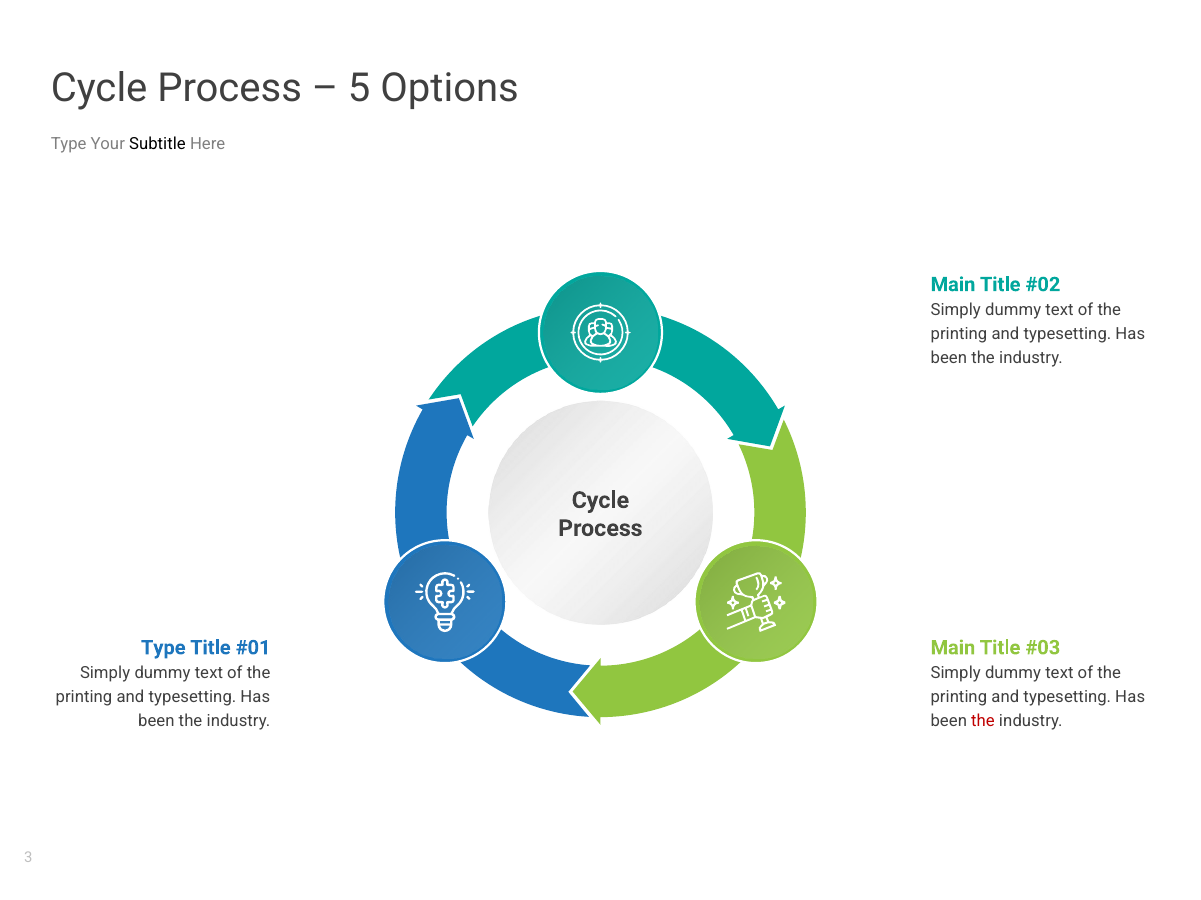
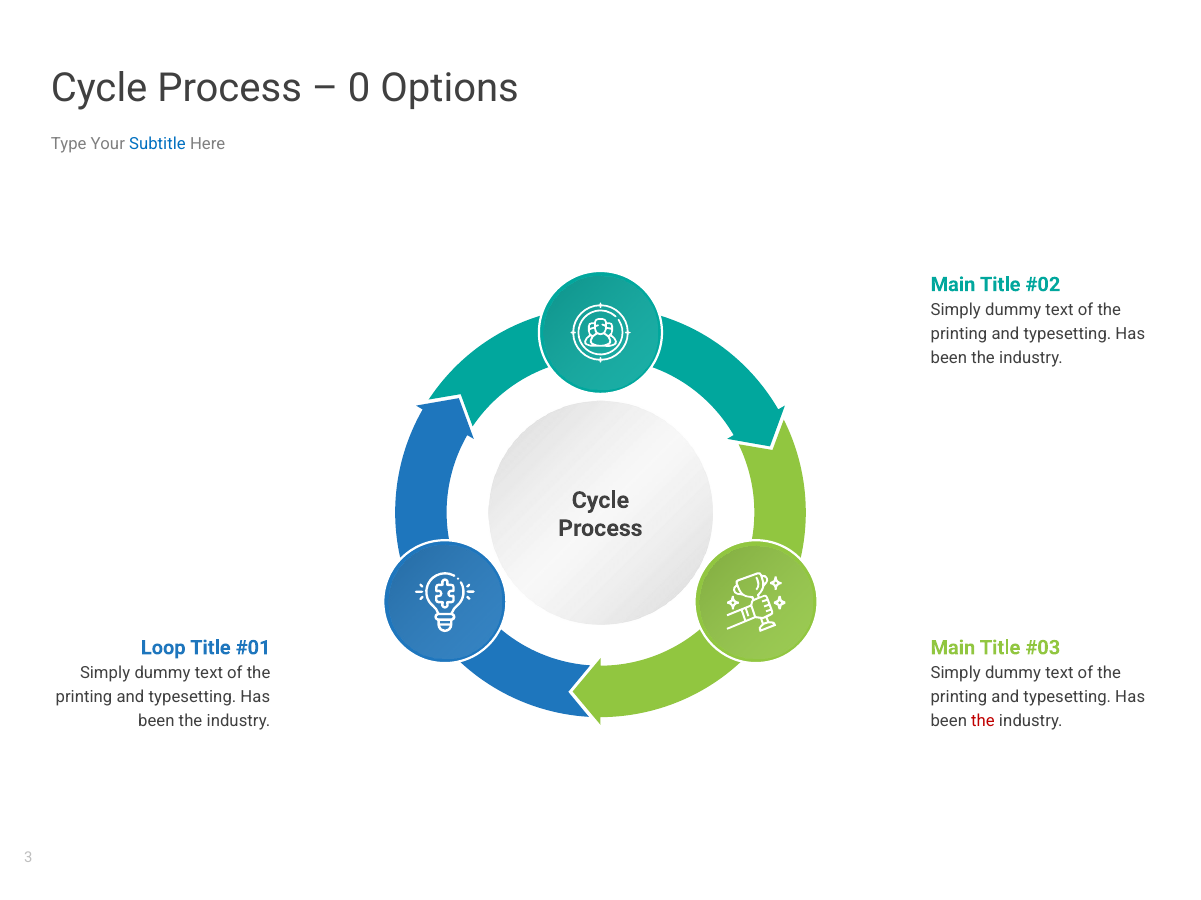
5: 5 -> 0
Subtitle colour: black -> blue
Type at (163, 648): Type -> Loop
